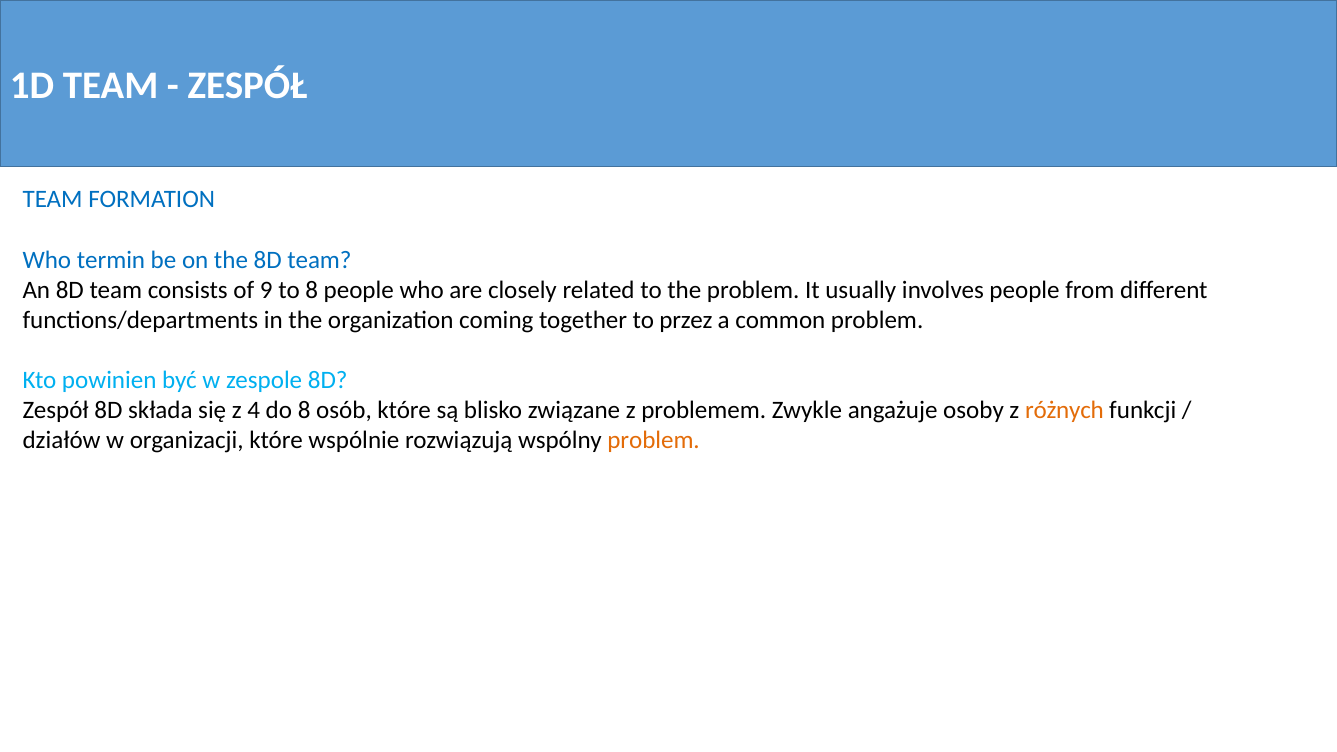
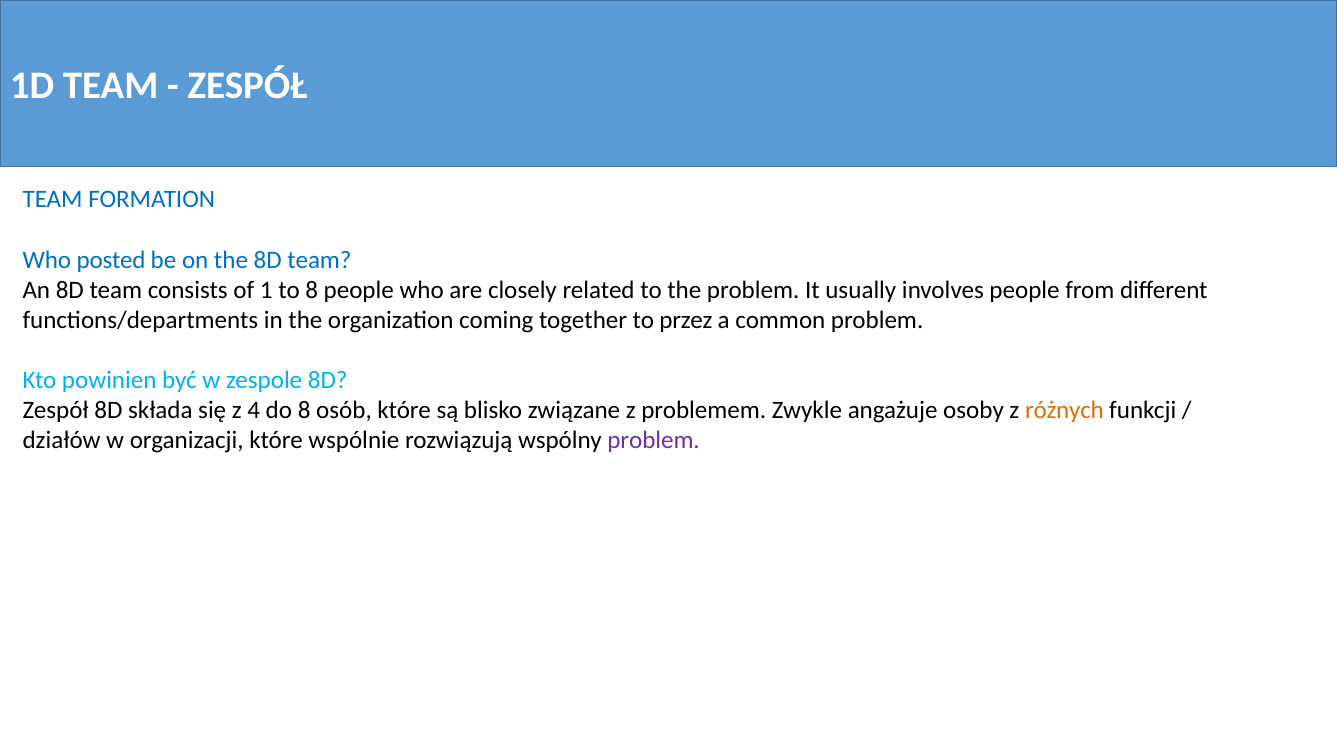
termin: termin -> posted
9: 9 -> 1
problem at (654, 440) colour: orange -> purple
